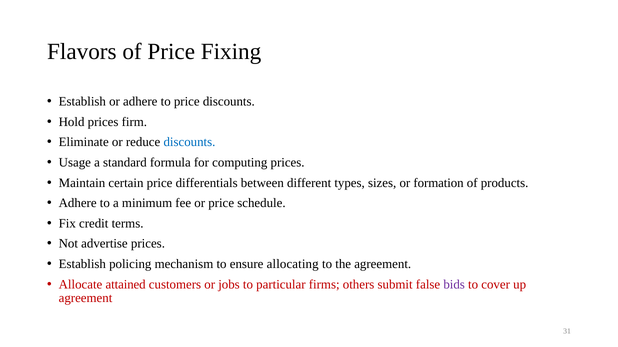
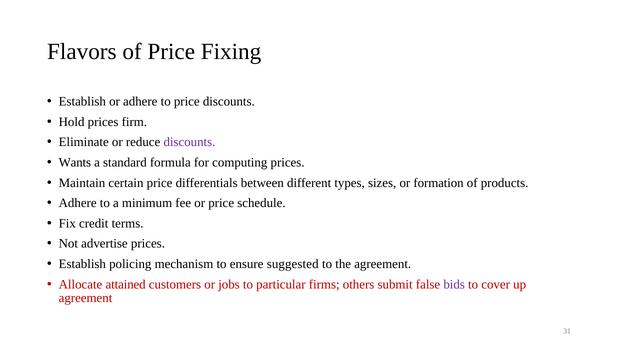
discounts at (189, 142) colour: blue -> purple
Usage: Usage -> Wants
allocating: allocating -> suggested
